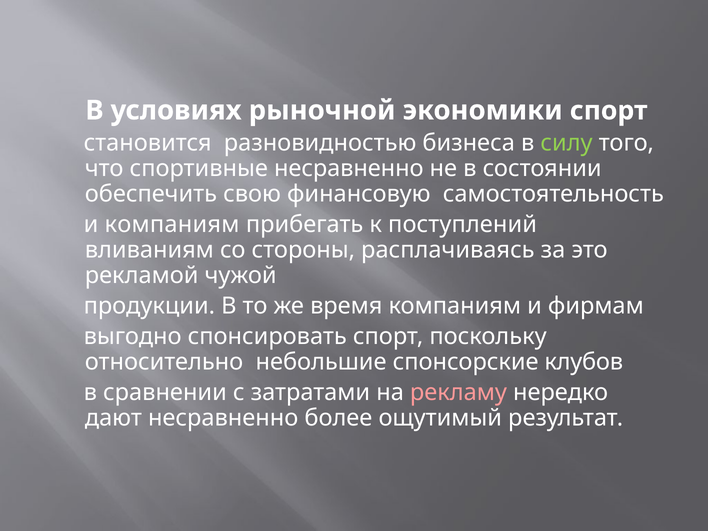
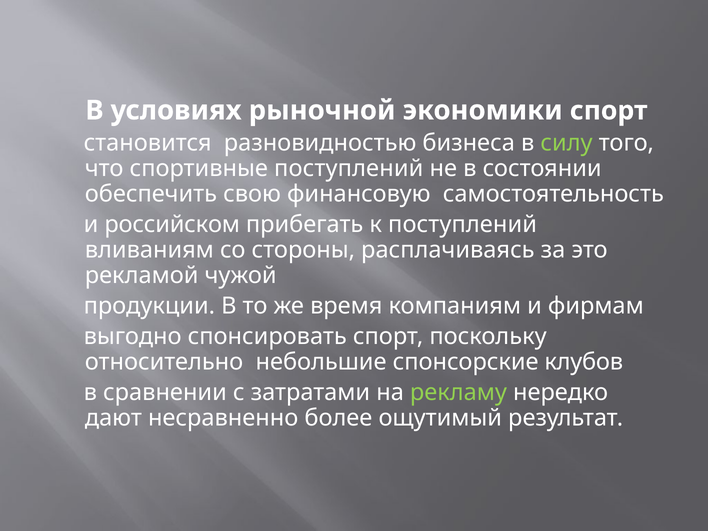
спортивные несравненно: несравненно -> поступлений
и компаниям: компаниям -> российском
рекламу colour: pink -> light green
